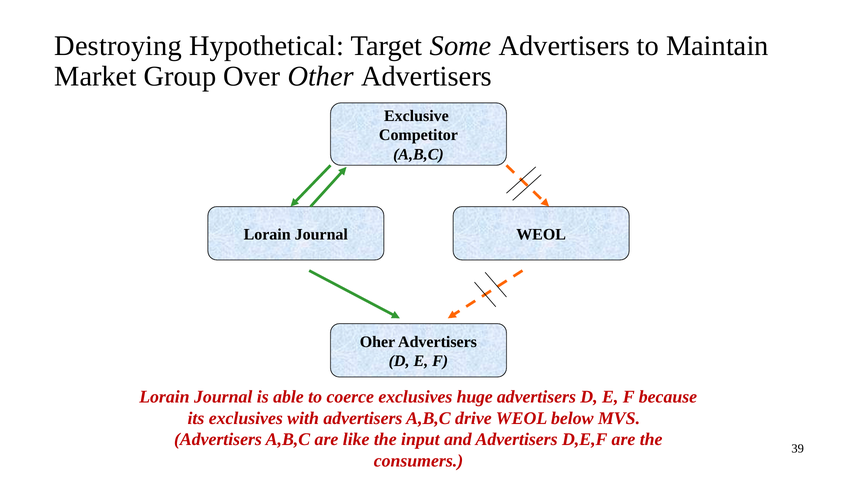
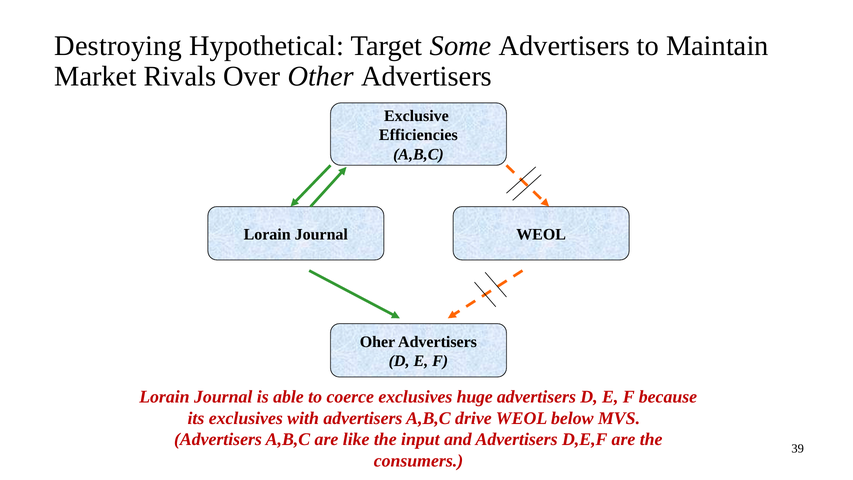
Group: Group -> Rivals
Competitor: Competitor -> Efficiencies
